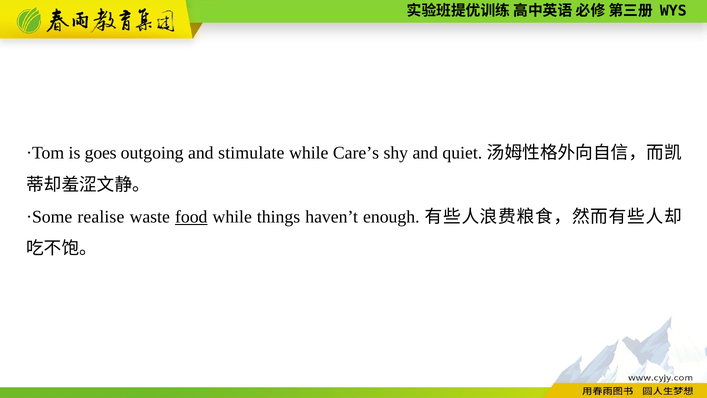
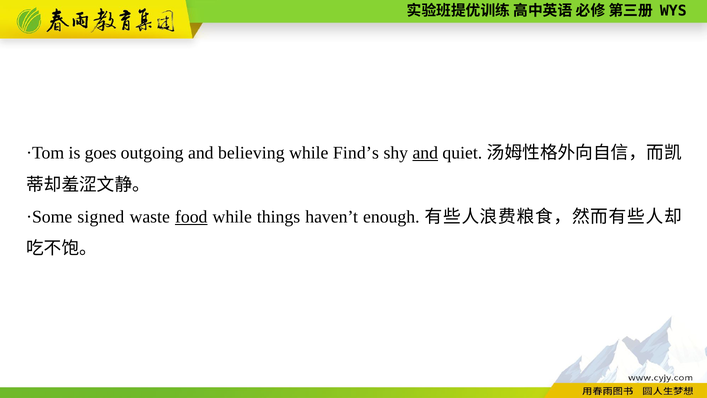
stimulate: stimulate -> believing
Care’s: Care’s -> Find’s
and at (425, 153) underline: none -> present
realise: realise -> signed
